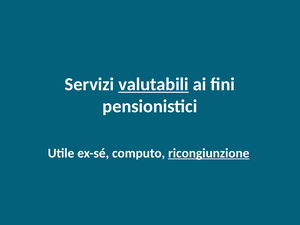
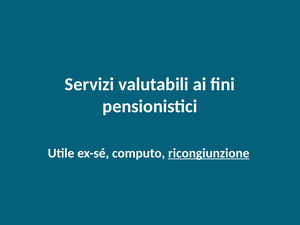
valutabili underline: present -> none
